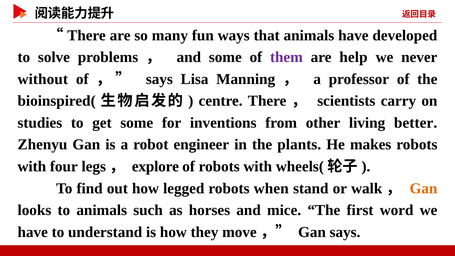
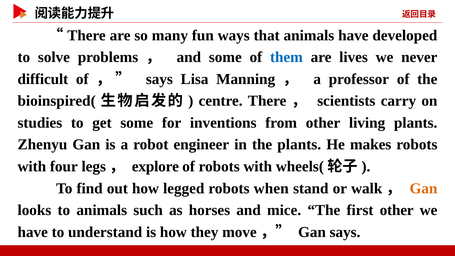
them colour: purple -> blue
help: help -> lives
without: without -> difficult
living better: better -> plants
first word: word -> other
